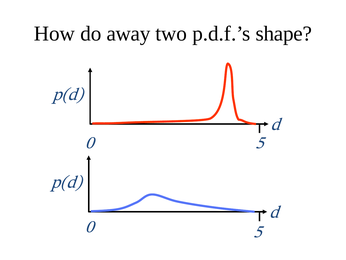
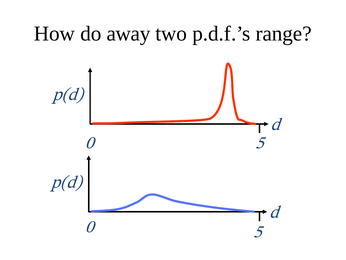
shape: shape -> range
